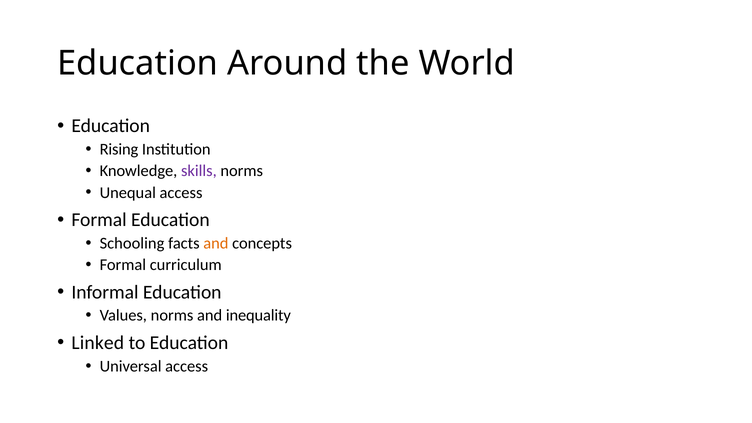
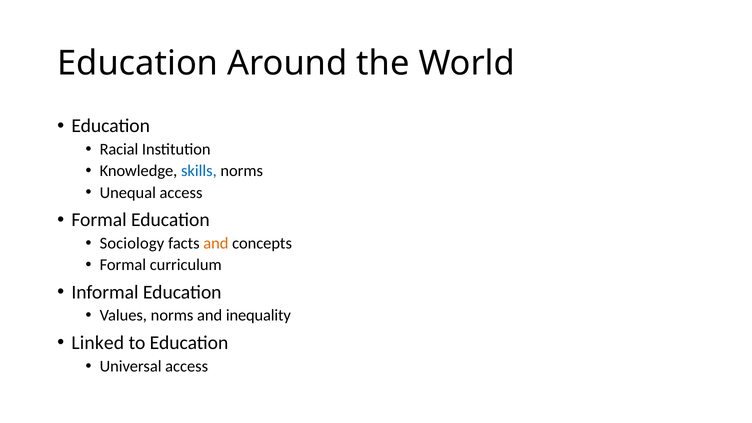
Rising: Rising -> Racial
skills colour: purple -> blue
Schooling: Schooling -> Sociology
